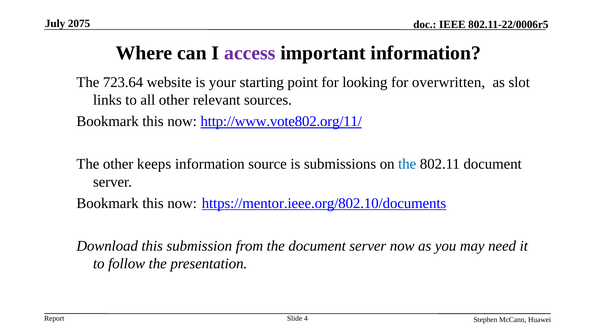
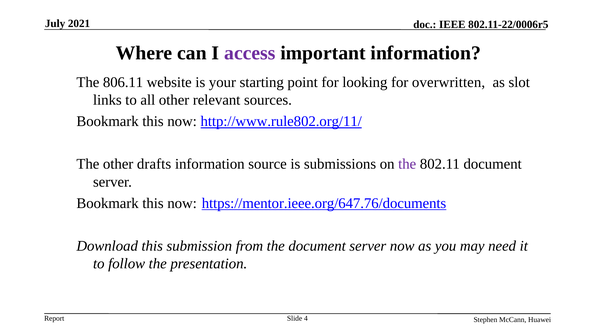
2075: 2075 -> 2021
723.64: 723.64 -> 806.11
http://www.vote802.org/11/: http://www.vote802.org/11/ -> http://www.rule802.org/11/
keeps: keeps -> drafts
the at (407, 164) colour: blue -> purple
https://mentor.ieee.org/802.10/documents: https://mentor.ieee.org/802.10/documents -> https://mentor.ieee.org/647.76/documents
